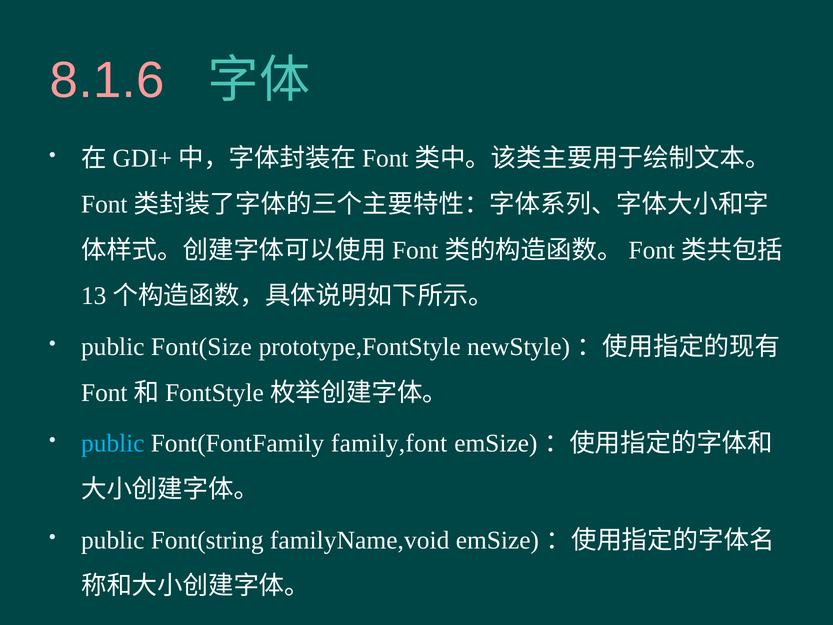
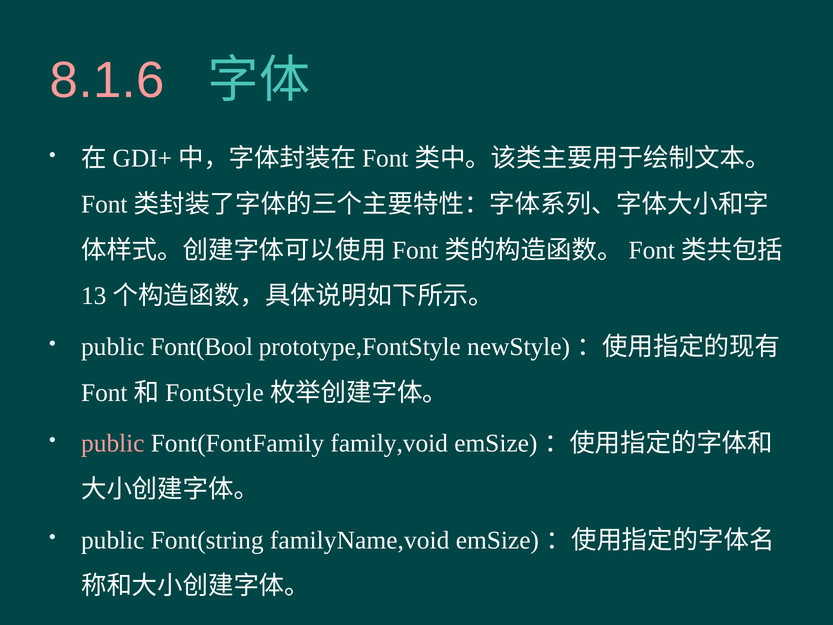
Font(Size: Font(Size -> Font(Bool
public at (113, 443) colour: light blue -> pink
family,font: family,font -> family,void
